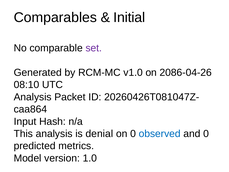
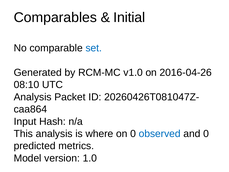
set colour: purple -> blue
2086-04-26: 2086-04-26 -> 2016-04-26
denial: denial -> where
